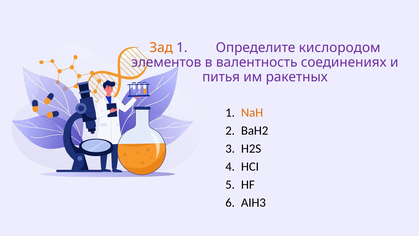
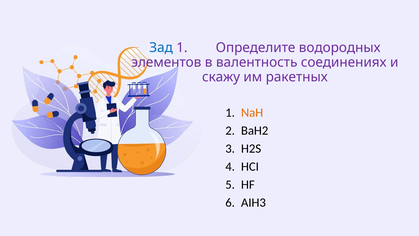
Зад colour: orange -> blue
кислородом: кислородом -> водородных
питья: питья -> скажу
